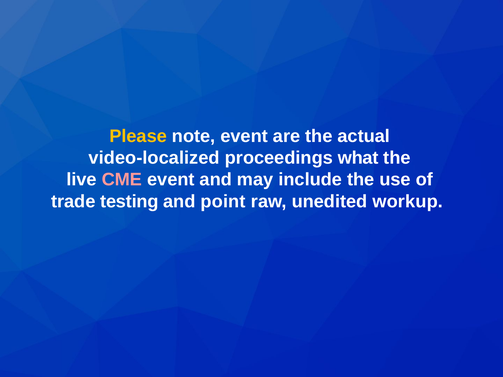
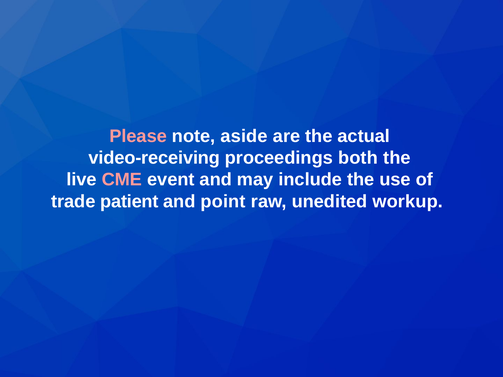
Please colour: yellow -> pink
note event: event -> aside
video-localized: video-localized -> video-receiving
what: what -> both
testing: testing -> patient
